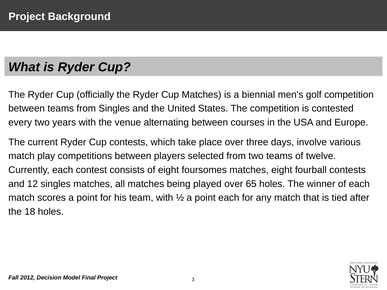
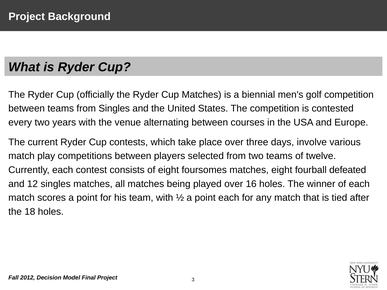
fourball contests: contests -> defeated
65: 65 -> 16
